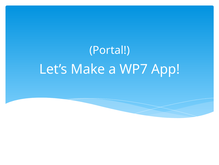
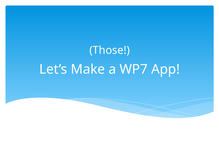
Portal: Portal -> Those
